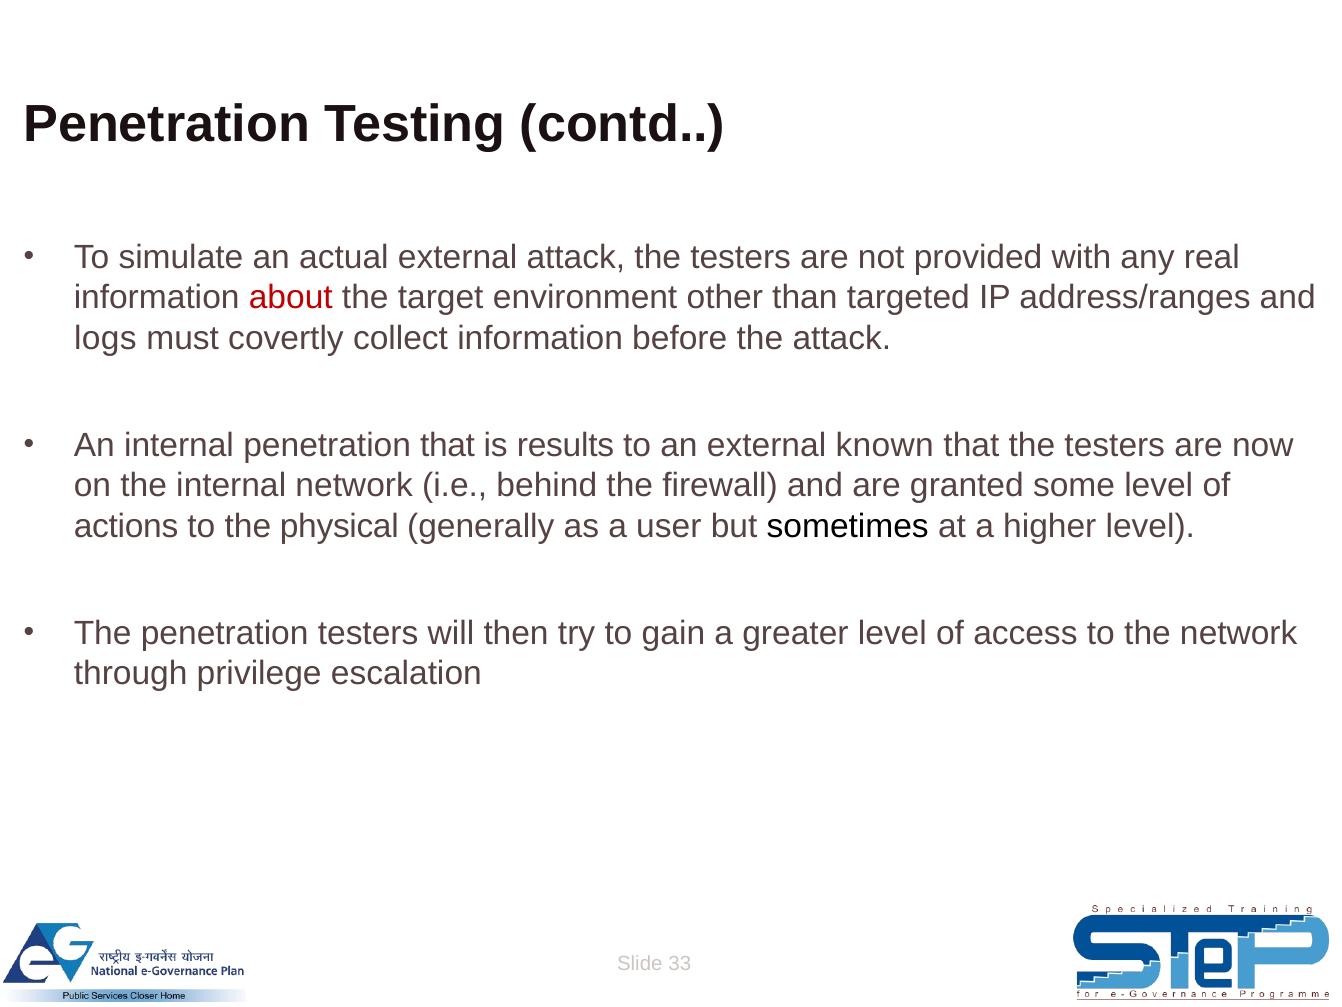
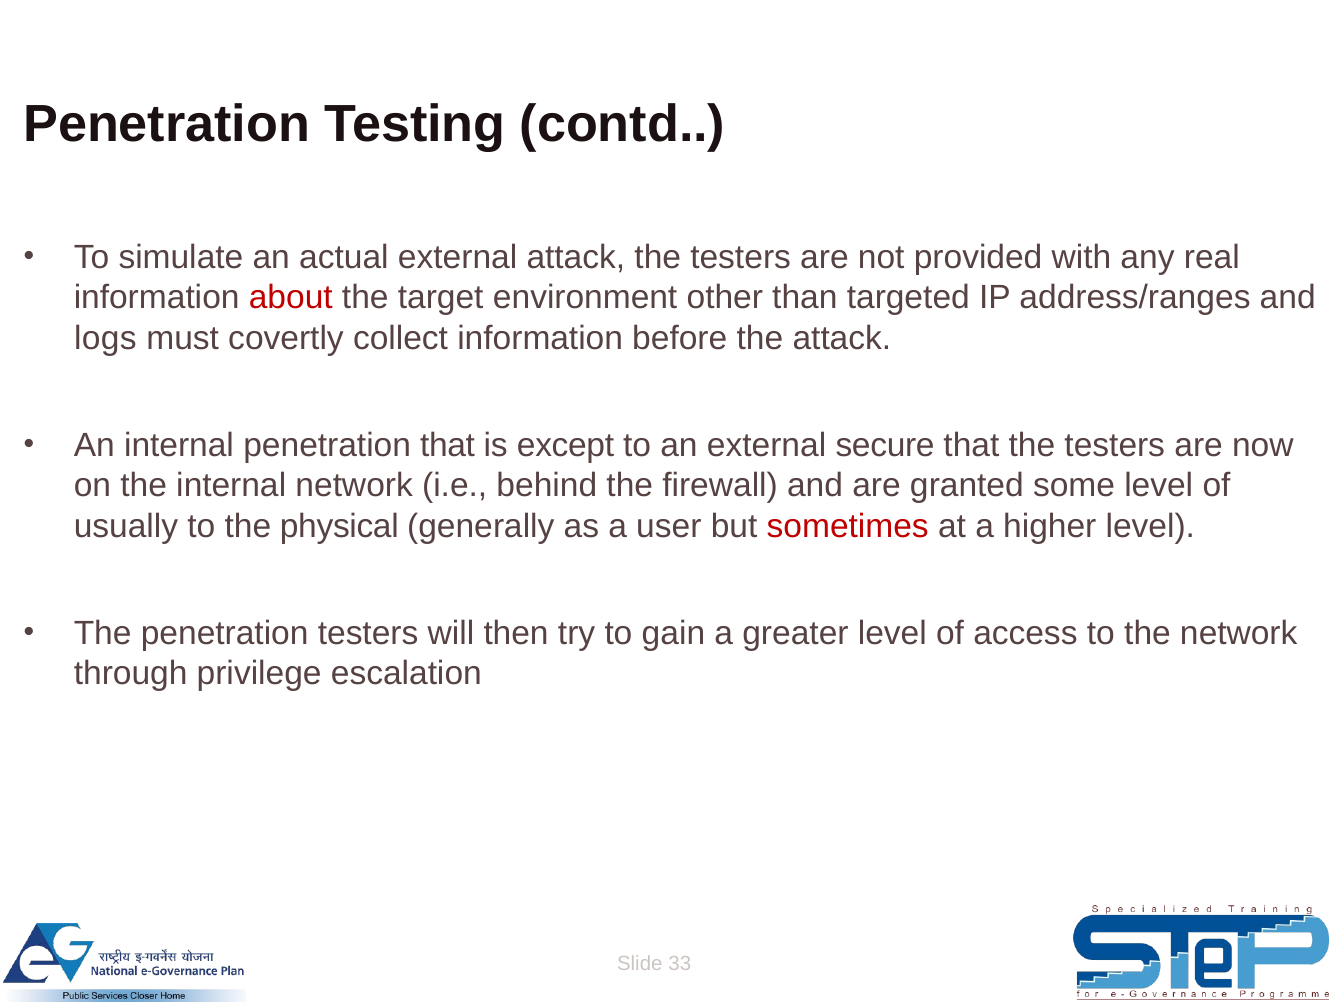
results: results -> except
known: known -> secure
actions: actions -> usually
sometimes colour: black -> red
